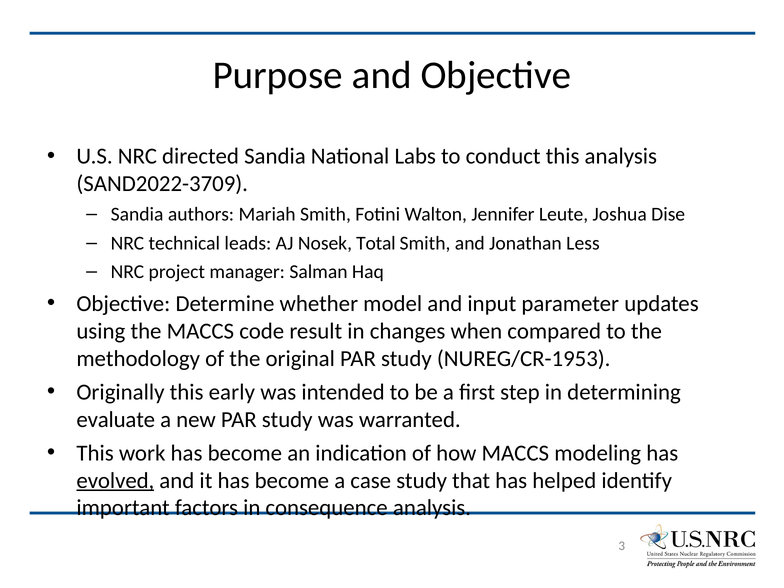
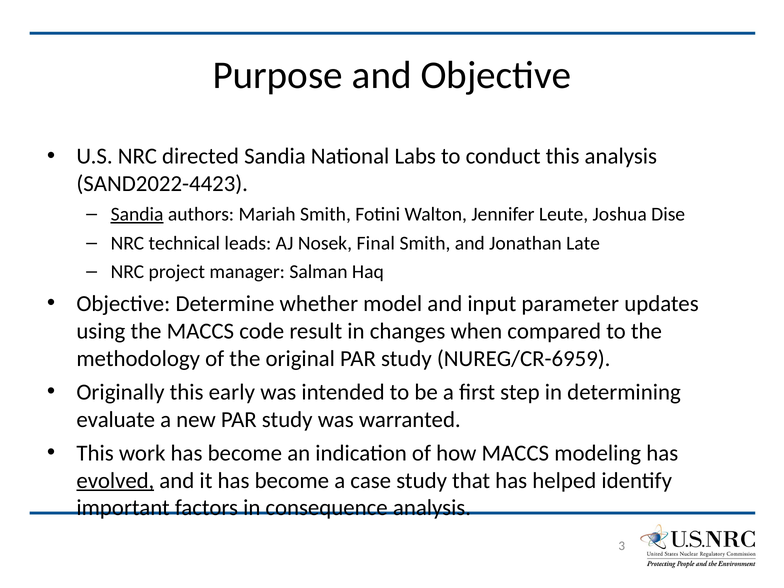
SAND2022-3709: SAND2022-3709 -> SAND2022-4423
Sandia at (137, 214) underline: none -> present
Total: Total -> Final
Less: Less -> Late
NUREG/CR-1953: NUREG/CR-1953 -> NUREG/CR-6959
